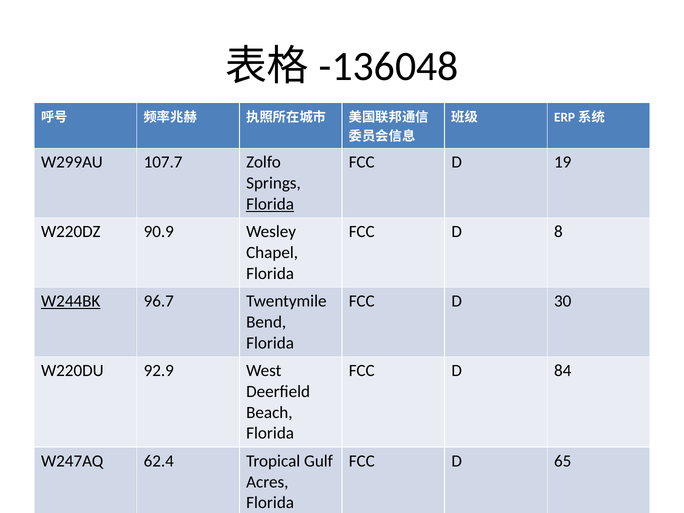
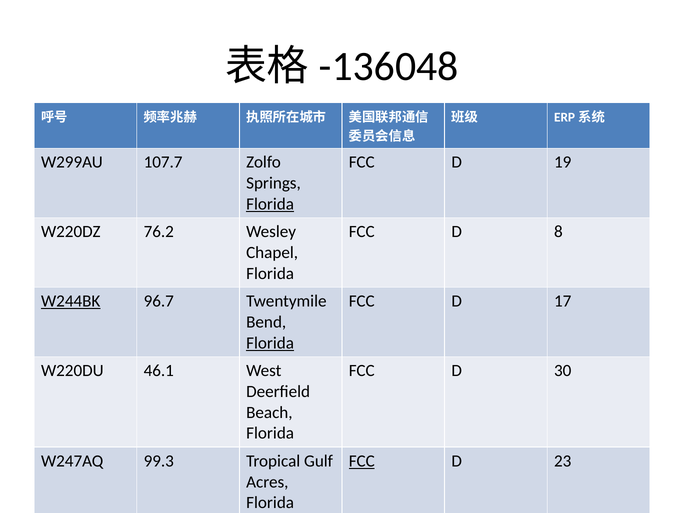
90.9: 90.9 -> 76.2
30: 30 -> 17
Florida at (270, 343) underline: none -> present
92.9: 92.9 -> 46.1
84: 84 -> 30
62.4: 62.4 -> 99.3
FCC at (362, 461) underline: none -> present
65: 65 -> 23
